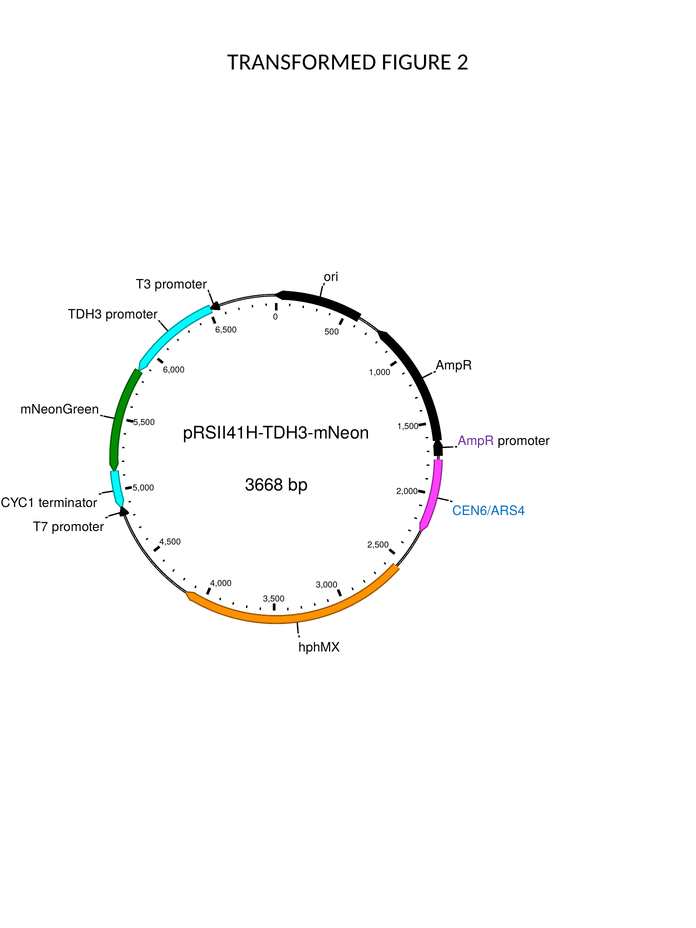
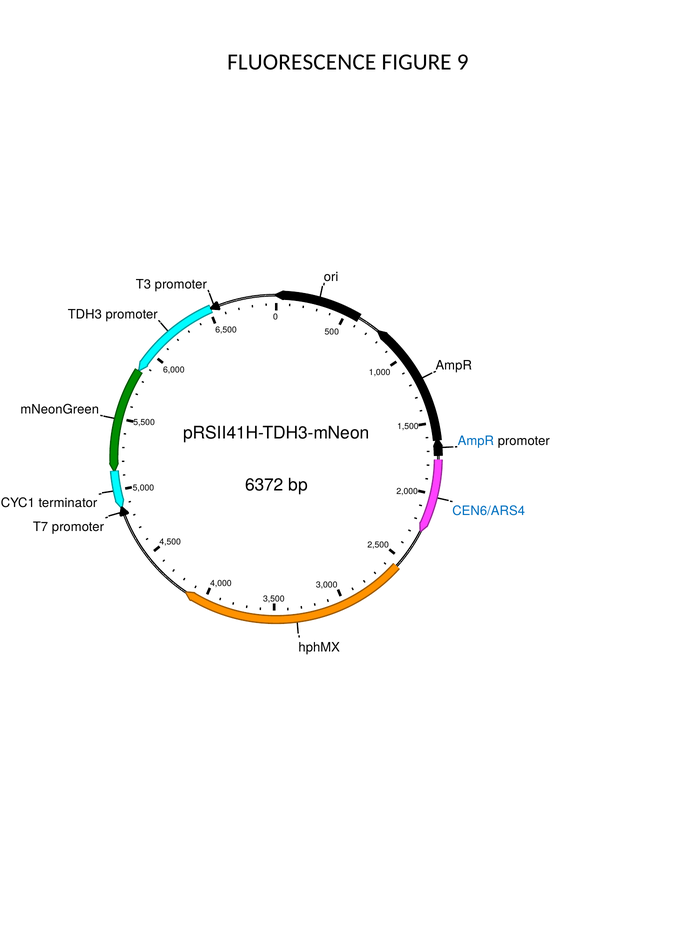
TRANSFORMED: TRANSFORMED -> FLUORESCENCE
2: 2 -> 9
AmpR at (476, 441) colour: purple -> blue
3668: 3668 -> 6372
